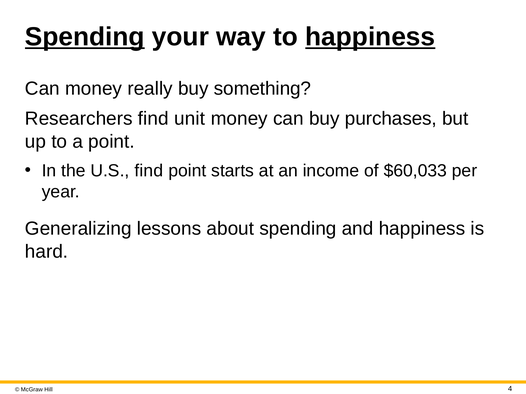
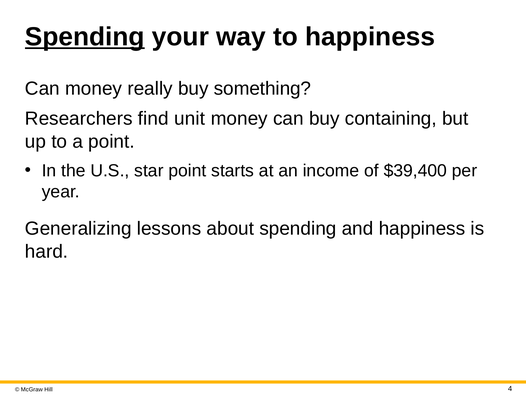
happiness at (370, 37) underline: present -> none
purchases: purchases -> containing
U.S find: find -> star
$60,033: $60,033 -> $39,400
